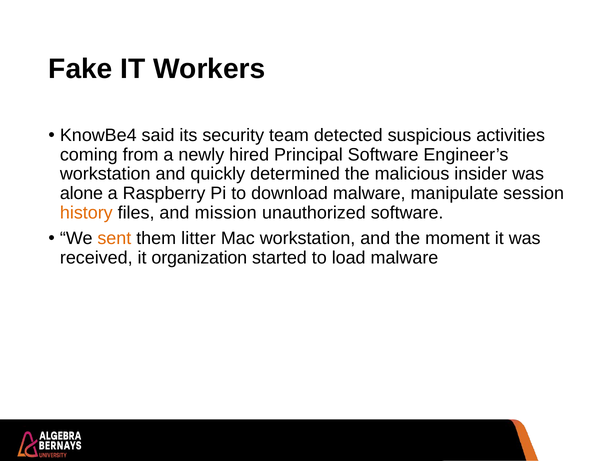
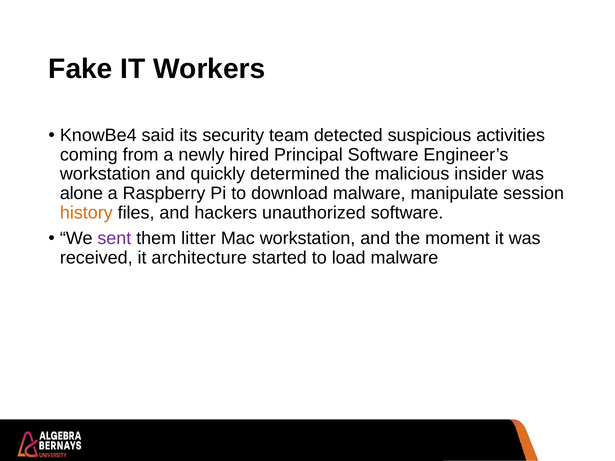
mission: mission -> hackers
sent colour: orange -> purple
organization: organization -> architecture
